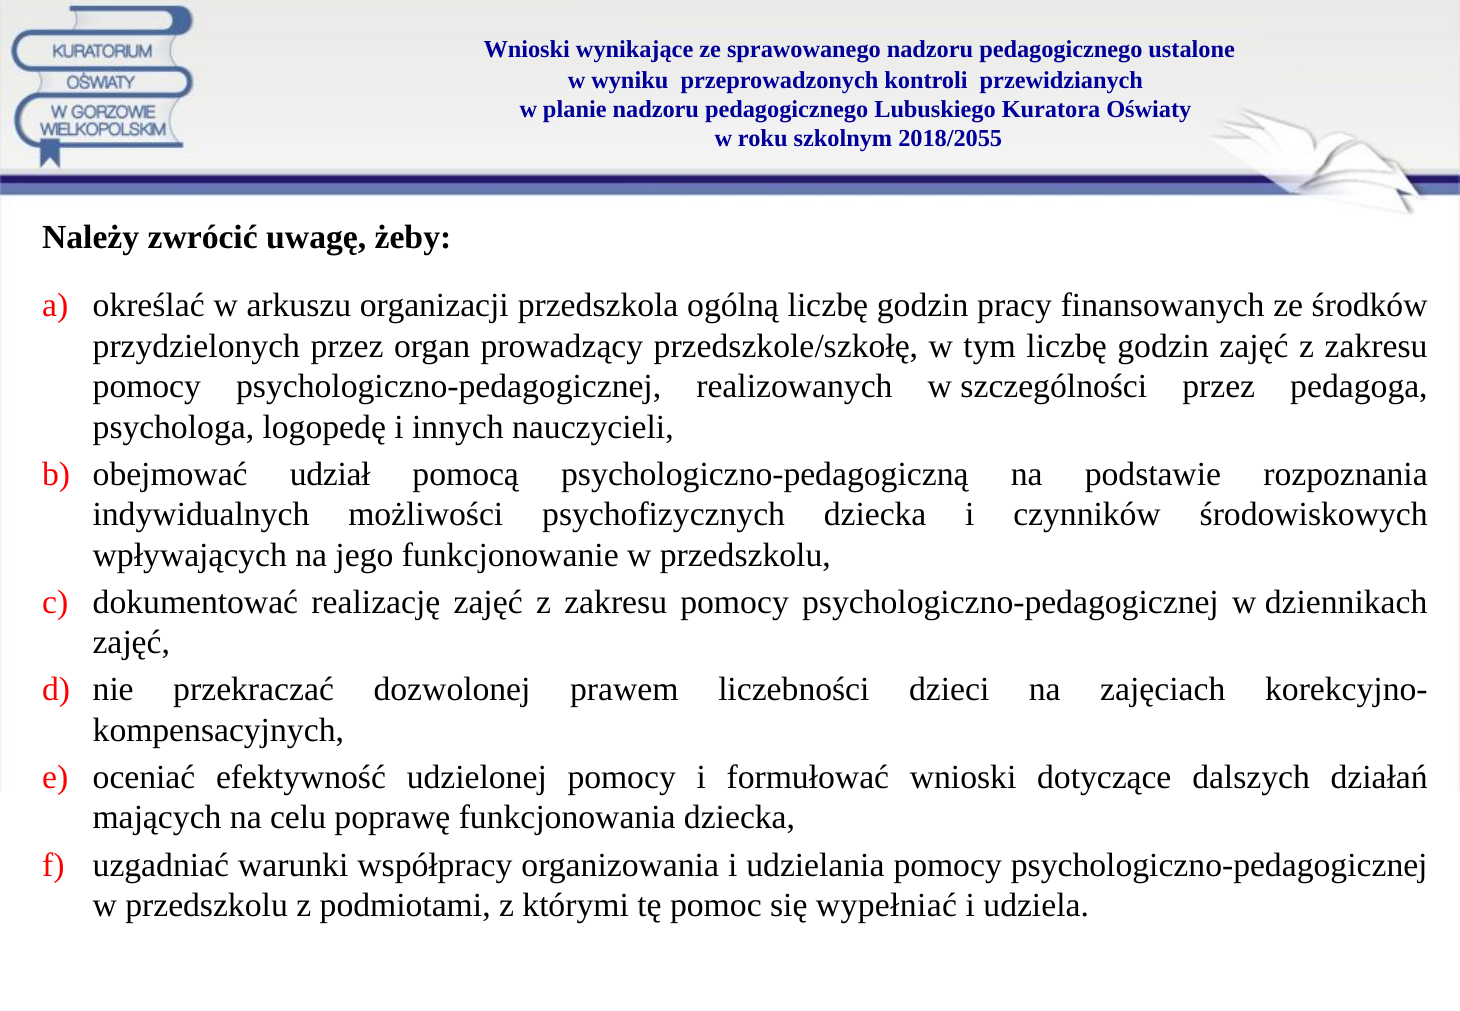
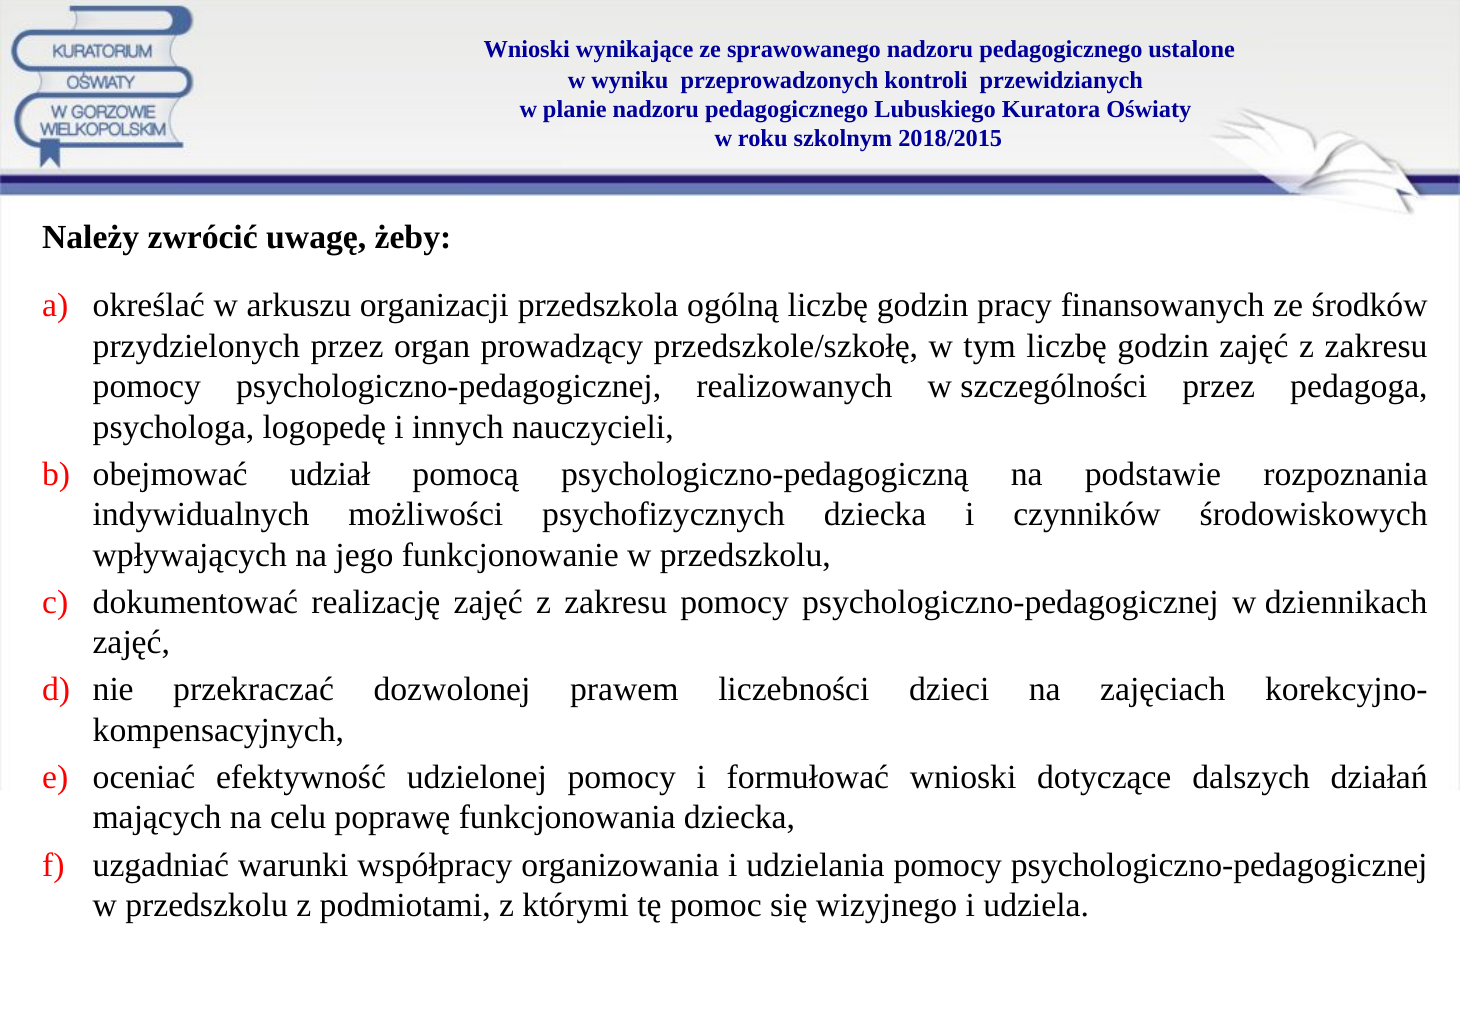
2018/2055: 2018/2055 -> 2018/2015
wypełniać: wypełniać -> wizyjnego
